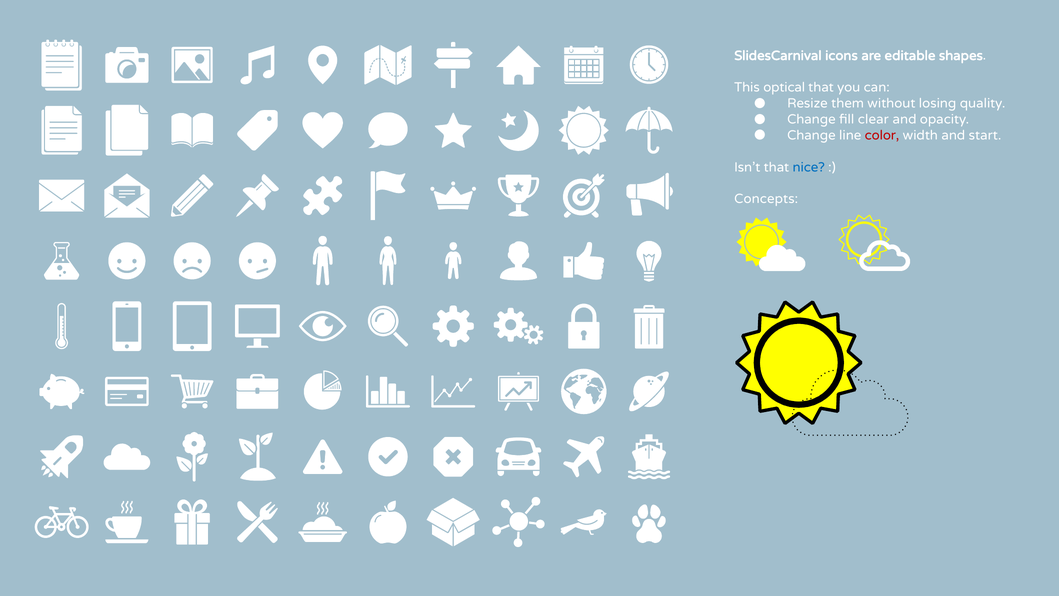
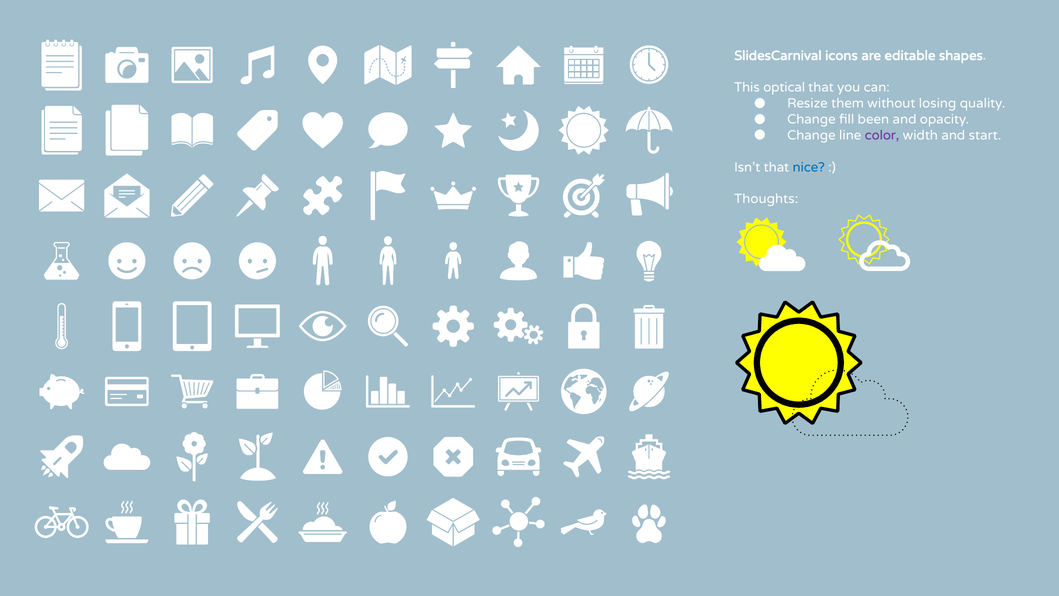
clear: clear -> been
color colour: red -> purple
Concepts: Concepts -> Thoughts
